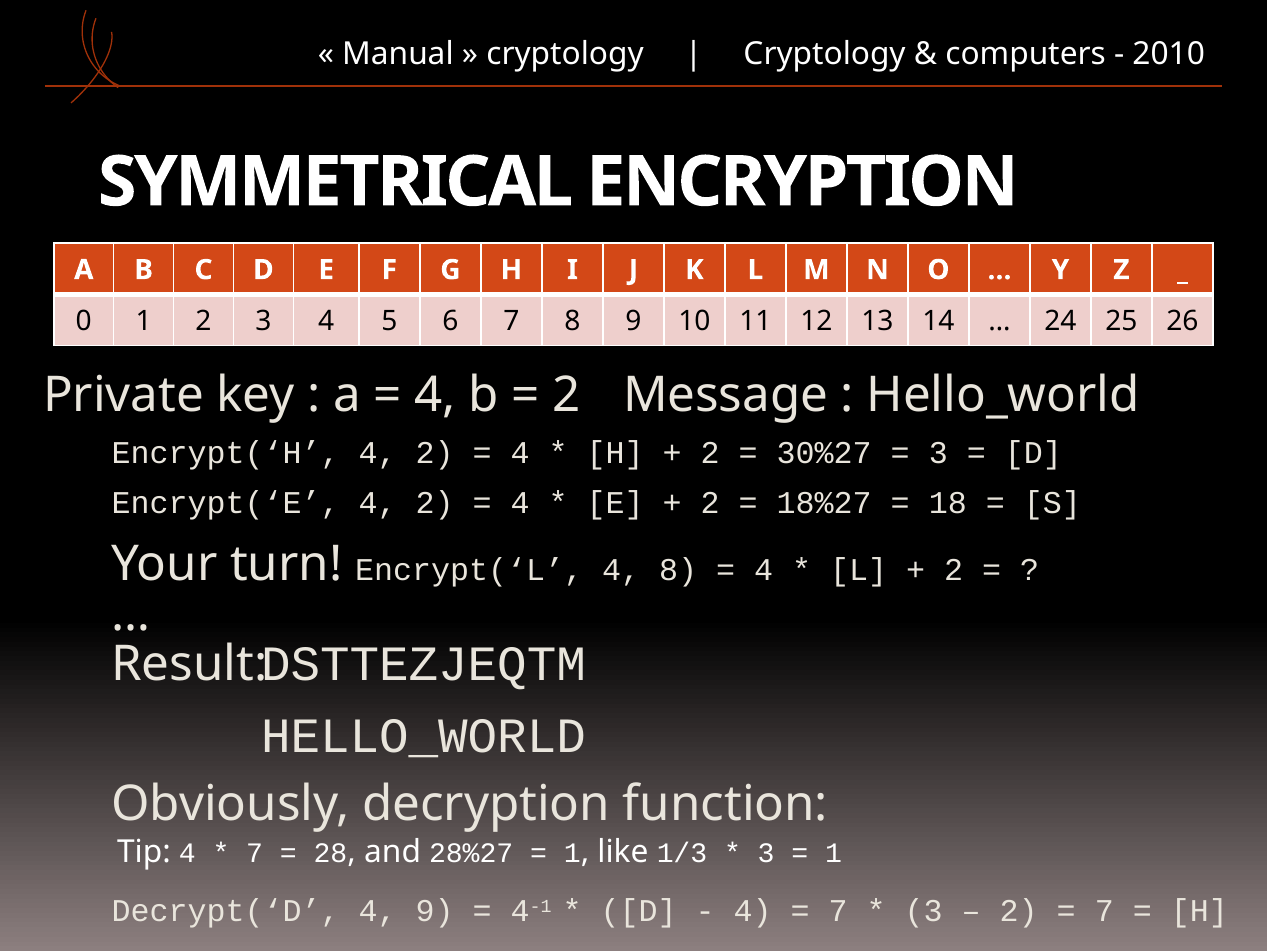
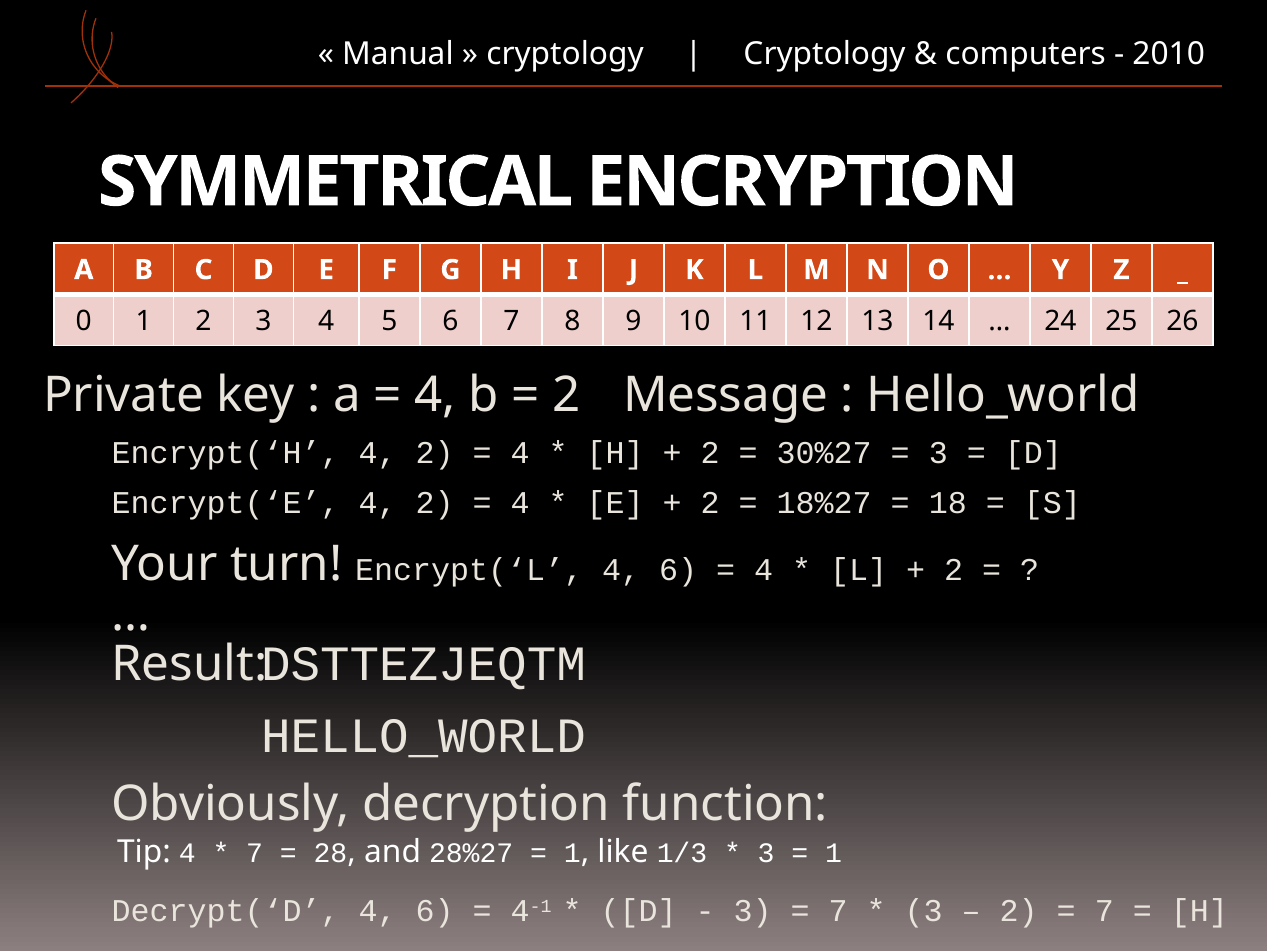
Encrypt(‘L 4 8: 8 -> 6
Decrypt(‘D 4 9: 9 -> 6
4 at (753, 910): 4 -> 3
